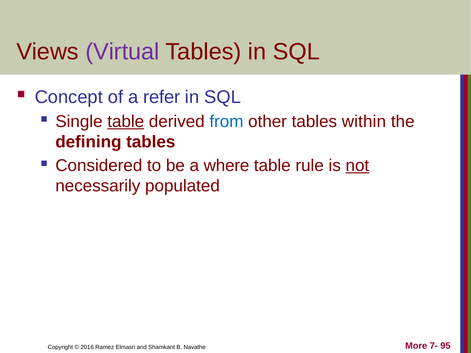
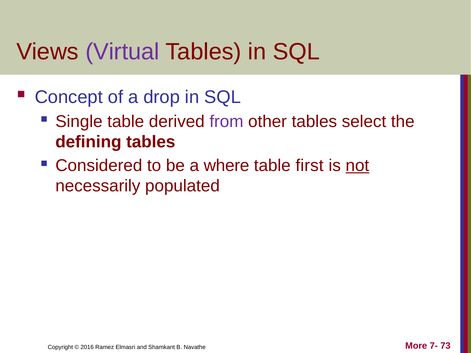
refer: refer -> drop
table at (126, 122) underline: present -> none
from colour: blue -> purple
within: within -> select
rule: rule -> first
95: 95 -> 73
